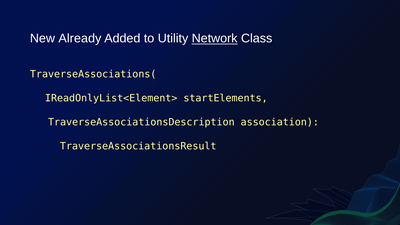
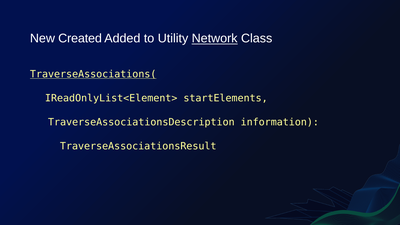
Already: Already -> Created
TraverseAssociations( underline: none -> present
association: association -> information
